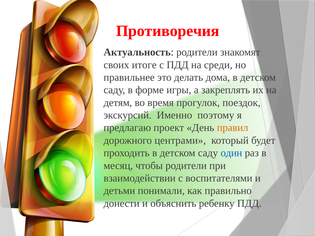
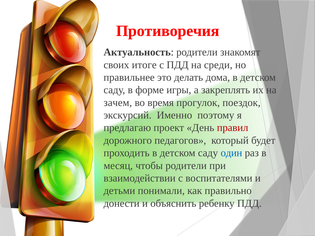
детям: детям -> зачем
правил colour: orange -> red
центрами: центрами -> педагогов
